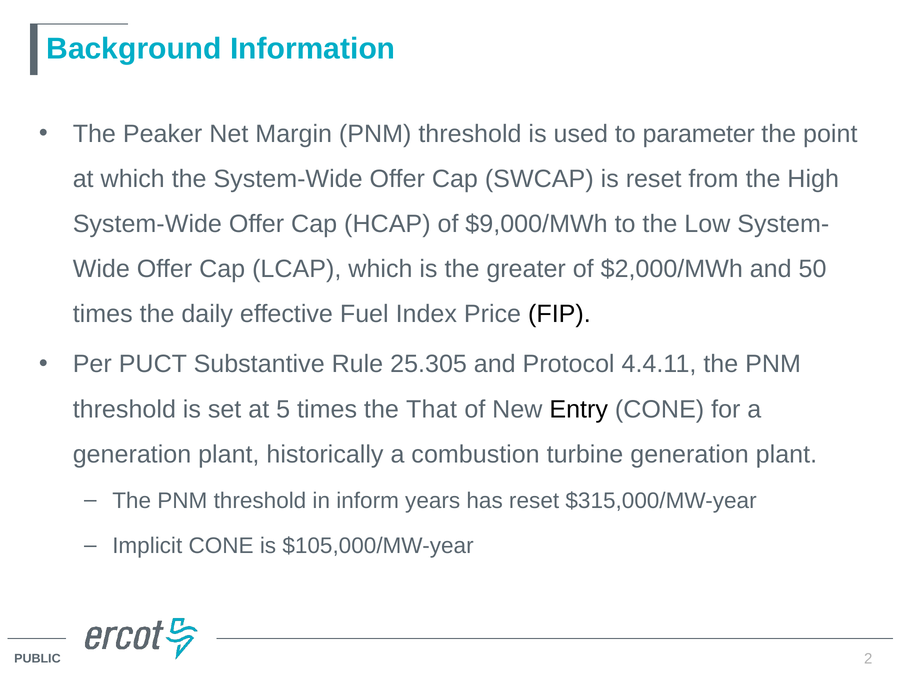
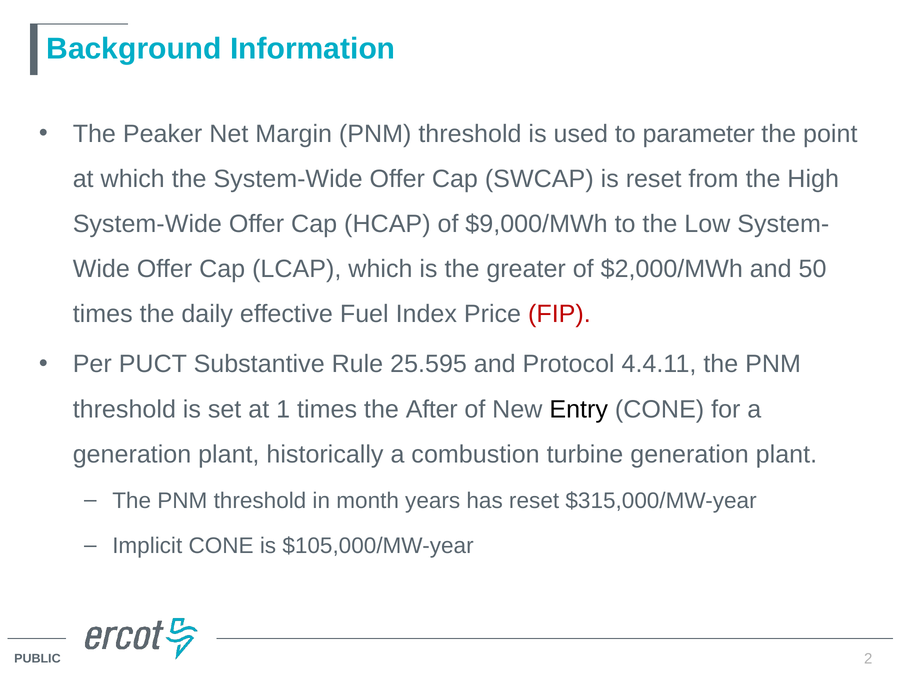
FIP colour: black -> red
25.305: 25.305 -> 25.595
5: 5 -> 1
That: That -> After
inform: inform -> month
